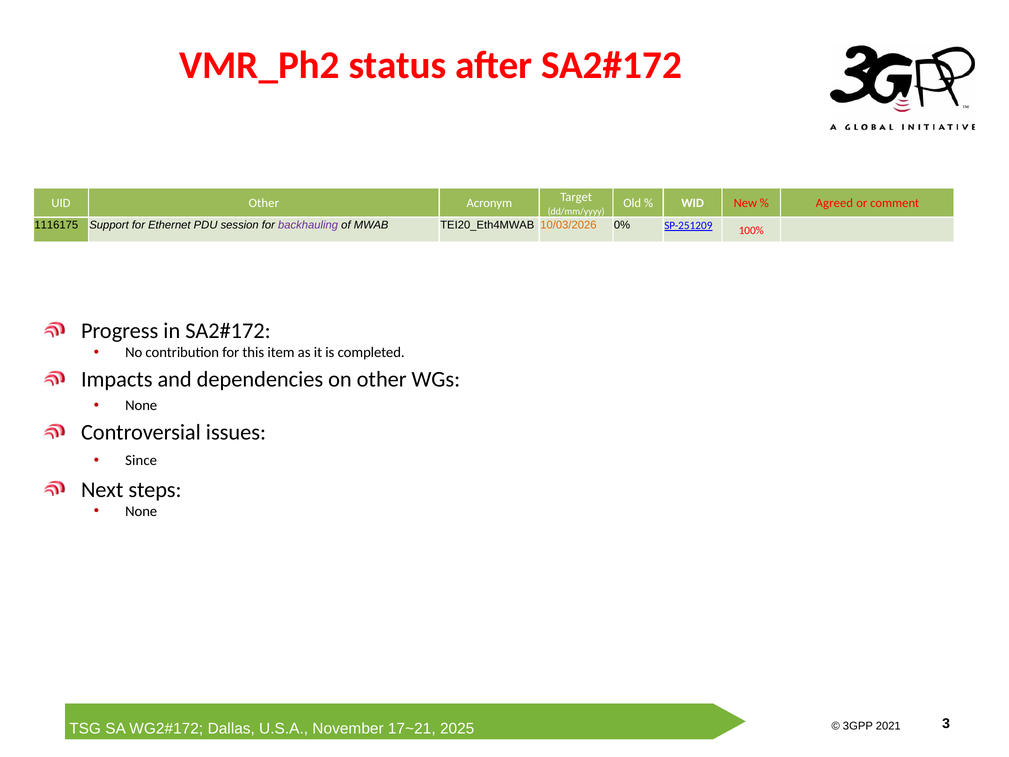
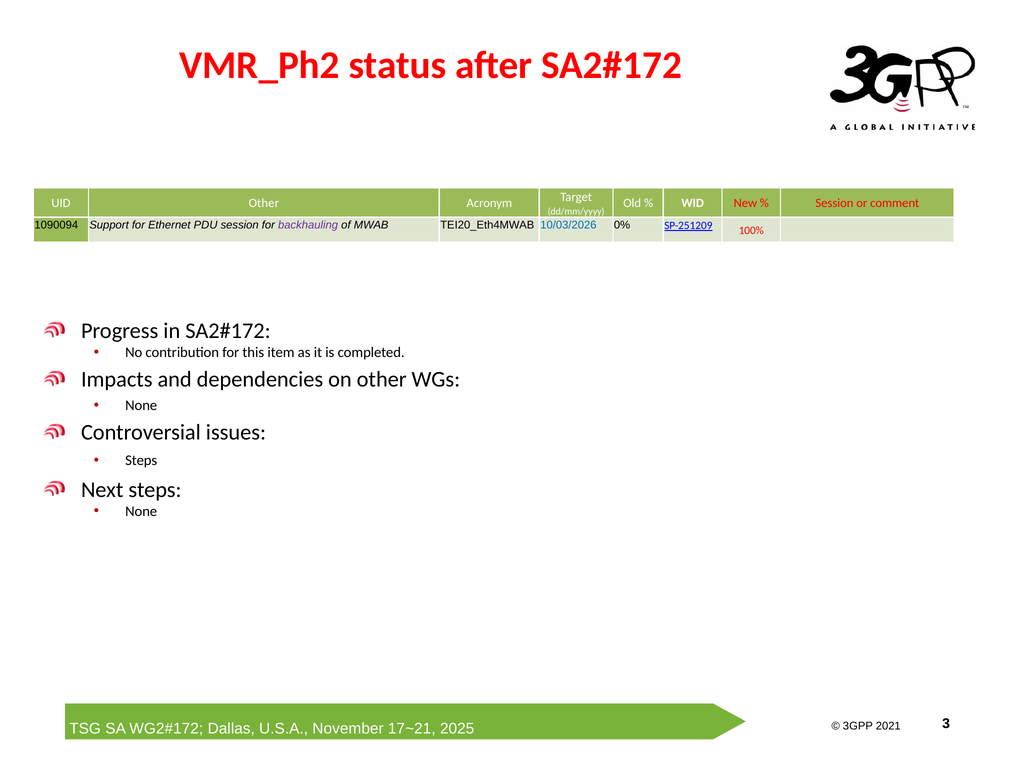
Agreed at (834, 203): Agreed -> Session
1116175: 1116175 -> 1090094
10/03/2026 colour: orange -> blue
Since at (141, 460): Since -> Steps
